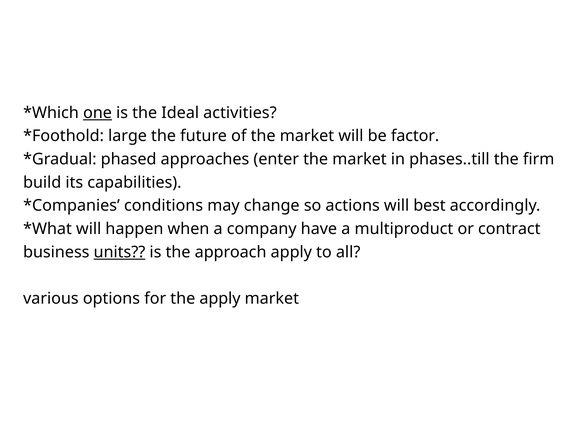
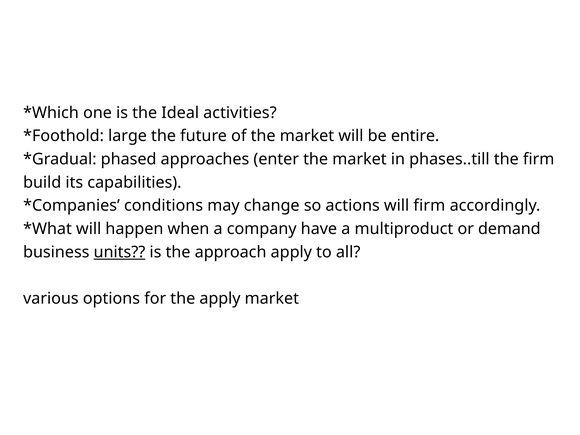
one underline: present -> none
factor: factor -> entire
will best: best -> firm
contract: contract -> demand
